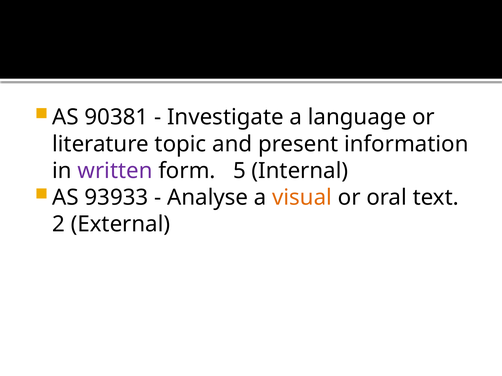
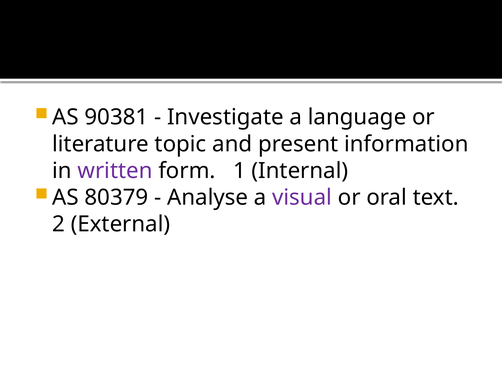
5: 5 -> 1
93933: 93933 -> 80379
visual colour: orange -> purple
